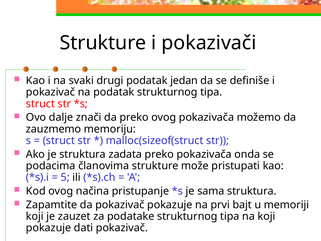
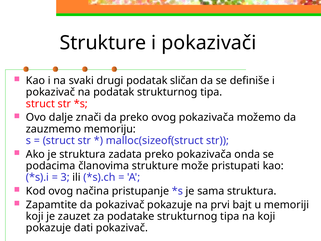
jedan: jedan -> sličan
5: 5 -> 3
